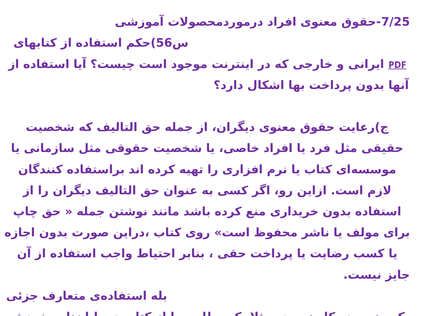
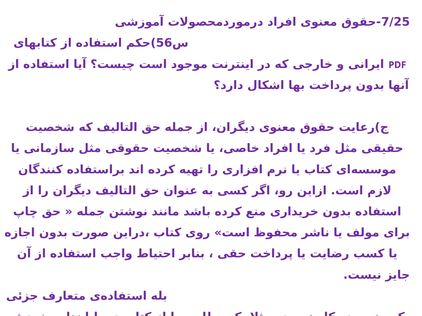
PDF underline: present -> none
